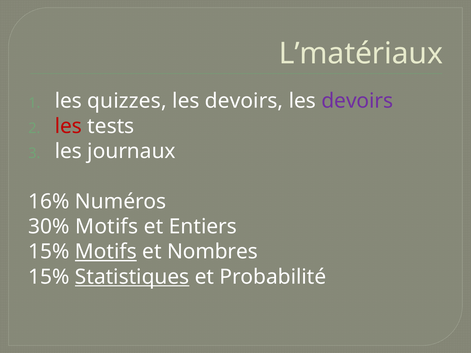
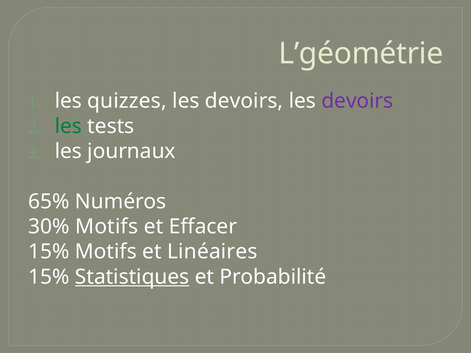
L’matériaux: L’matériaux -> L’géométrie
les at (68, 126) colour: red -> green
16%: 16% -> 65%
Entiers: Entiers -> Effacer
Motifs at (106, 252) underline: present -> none
Nombres: Nombres -> Linéaires
